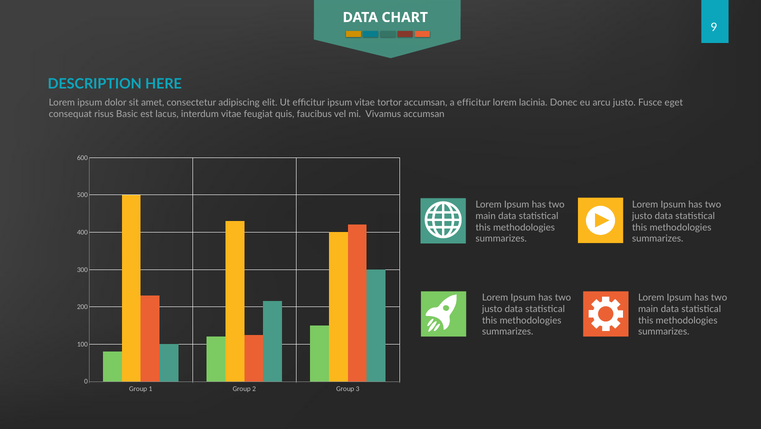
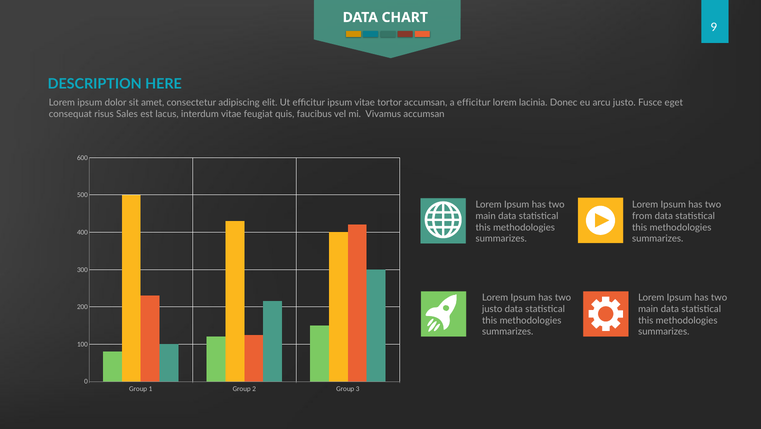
Basic: Basic -> Sales
justo at (642, 216): justo -> from
